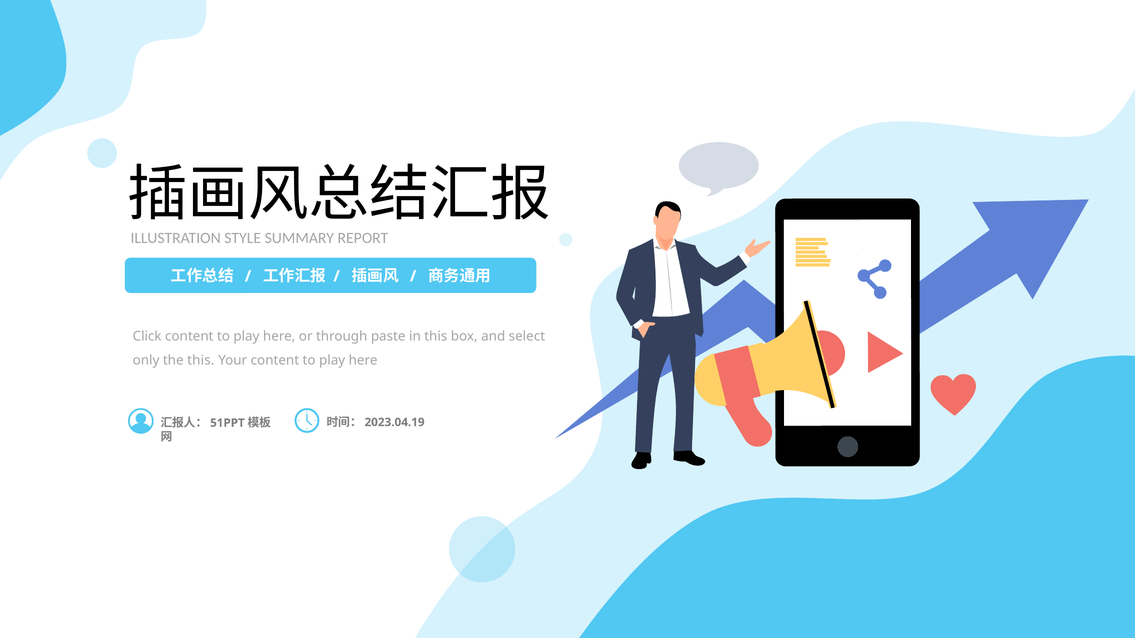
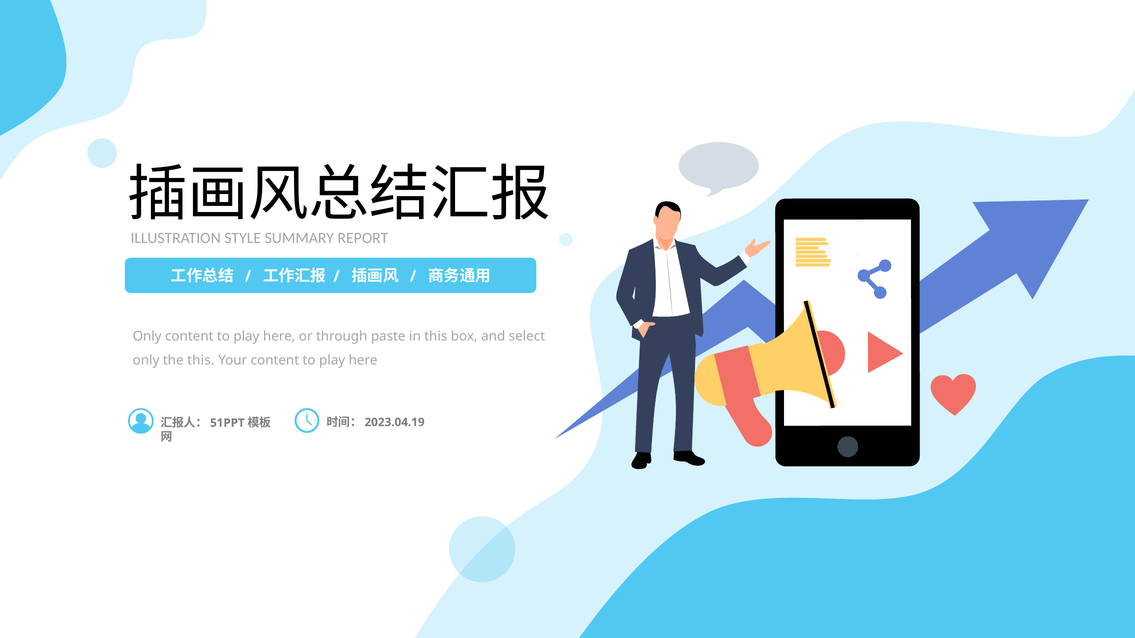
Click at (147, 337): Click -> Only
